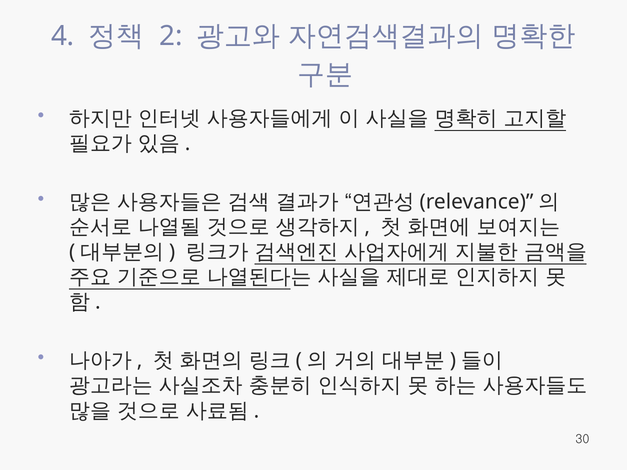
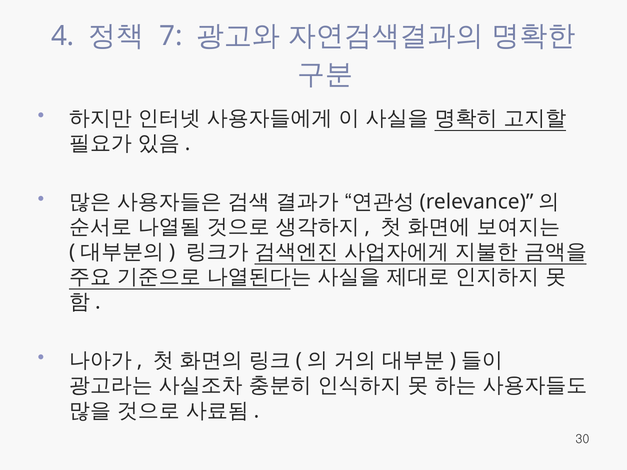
2: 2 -> 7
